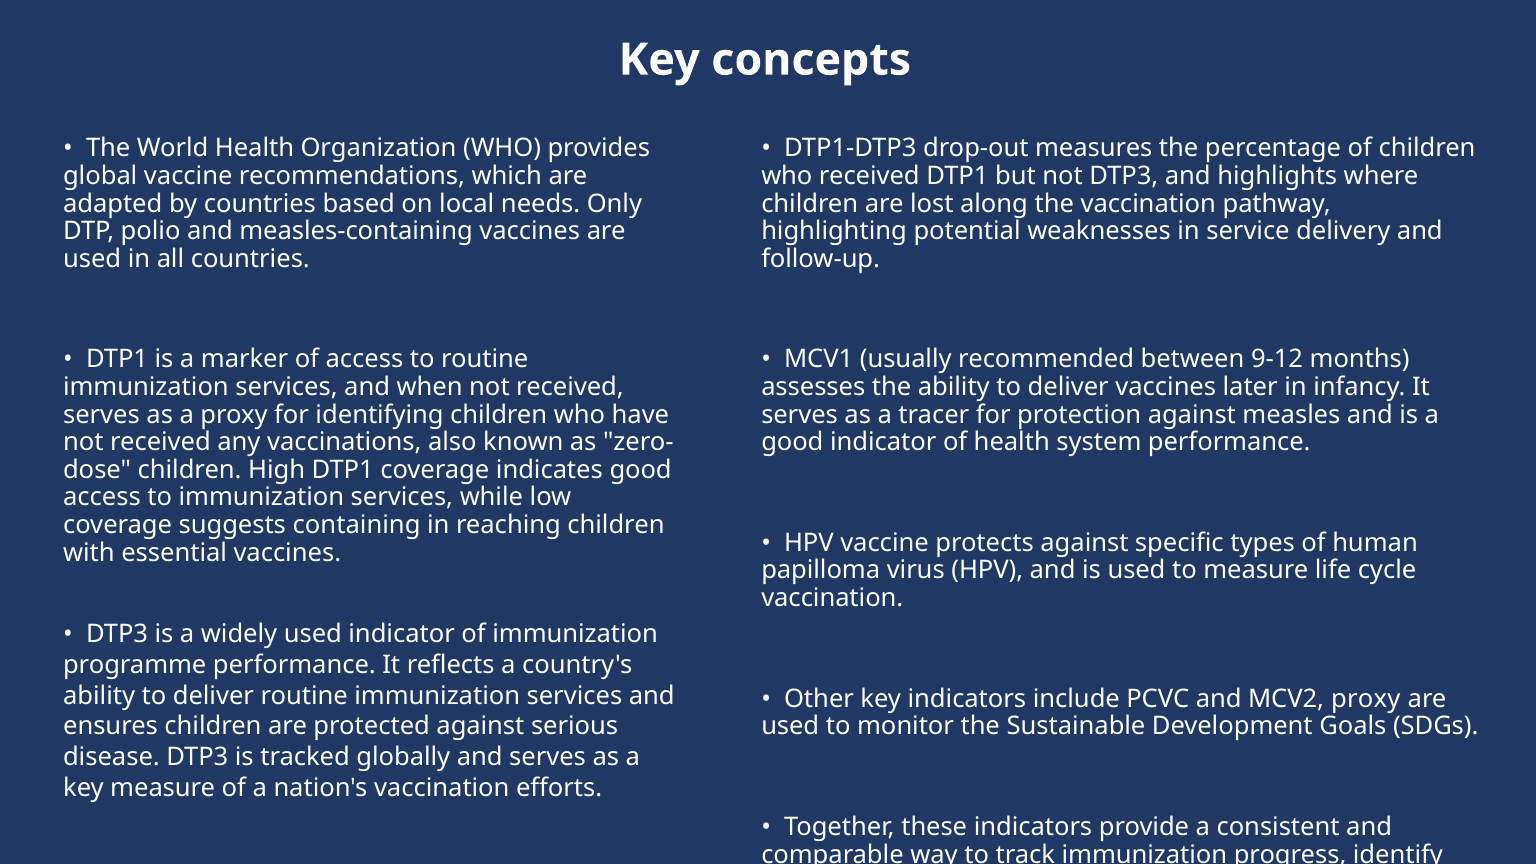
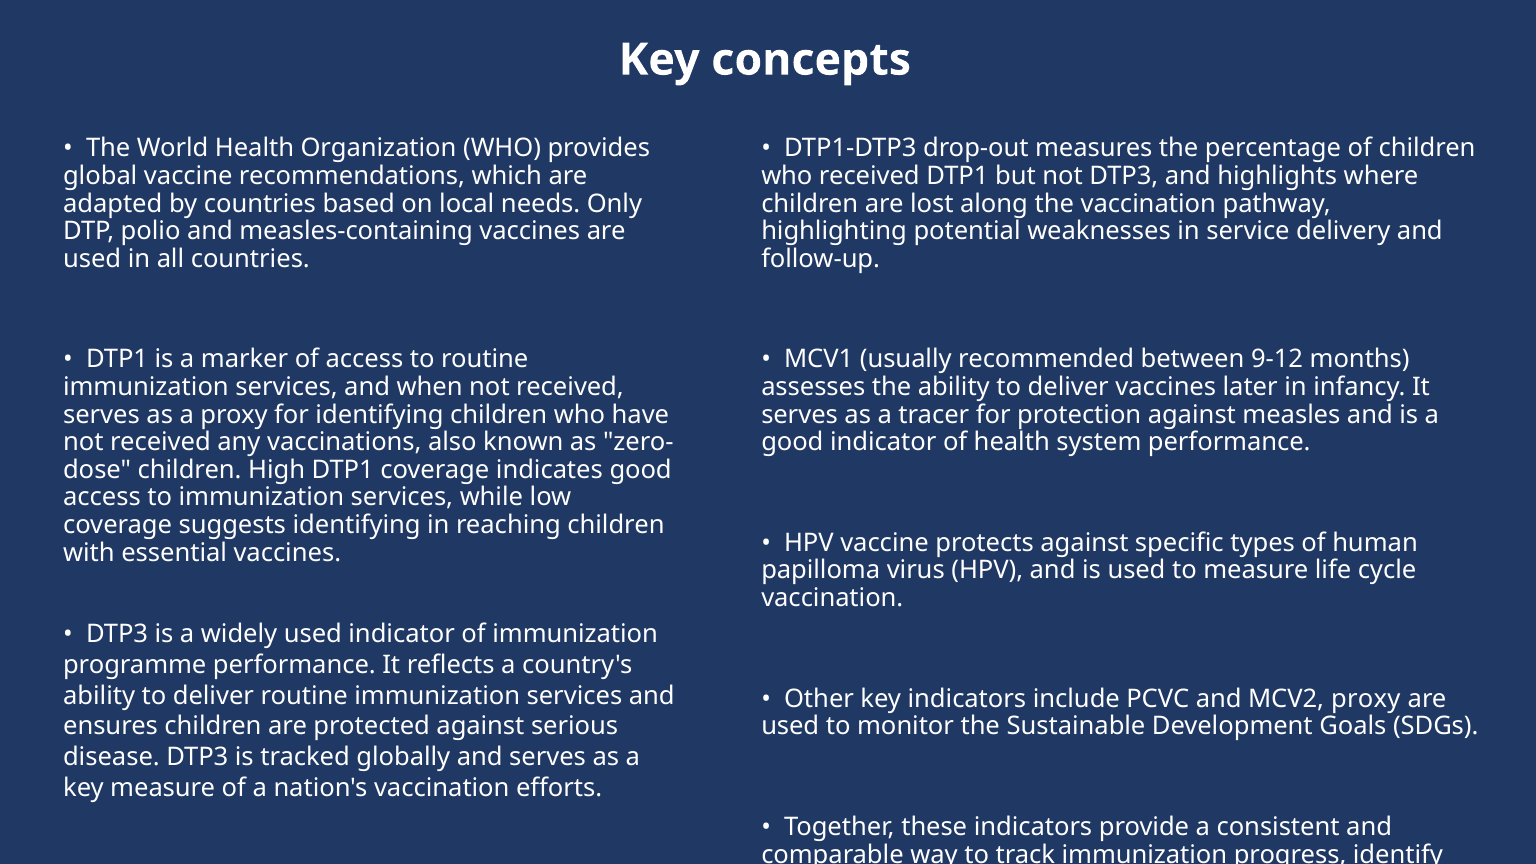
suggests containing: containing -> identifying
